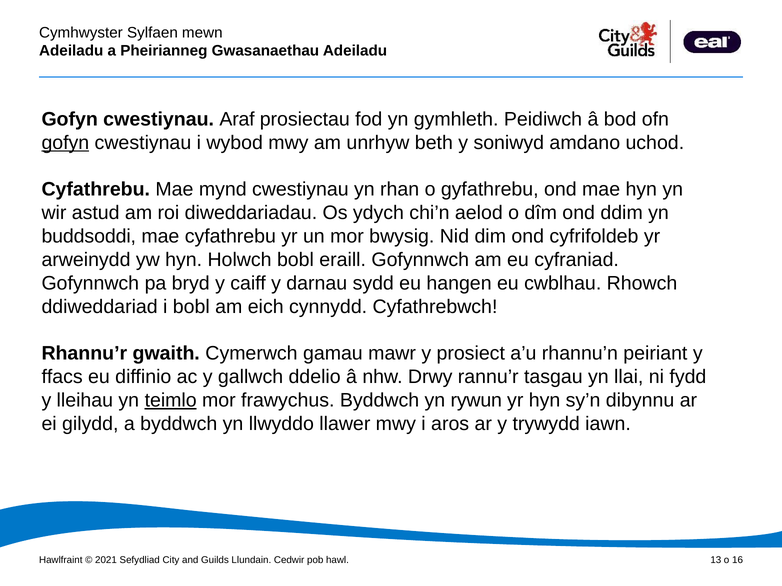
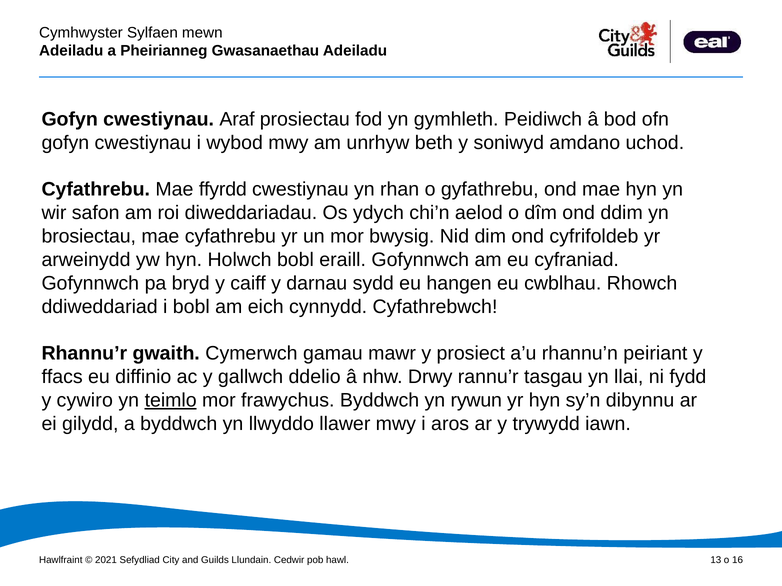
gofyn at (65, 143) underline: present -> none
mynd: mynd -> ffyrdd
astud: astud -> safon
buddsoddi: buddsoddi -> brosiectau
lleihau: lleihau -> cywiro
